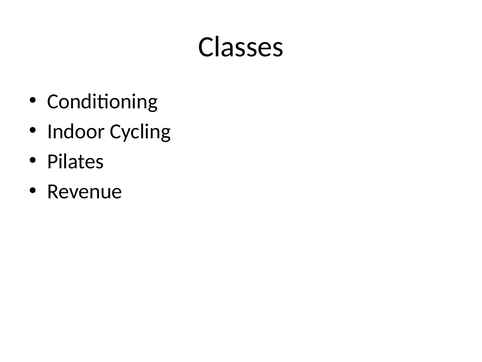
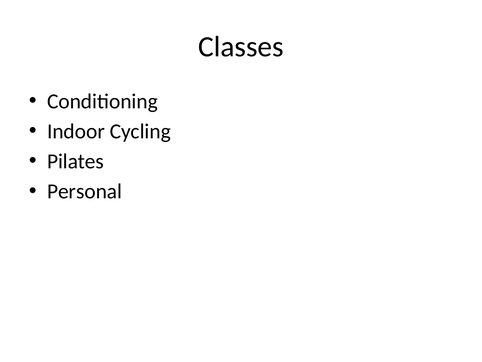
Revenue: Revenue -> Personal
